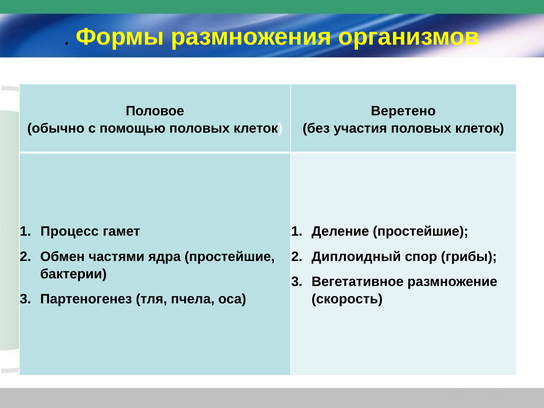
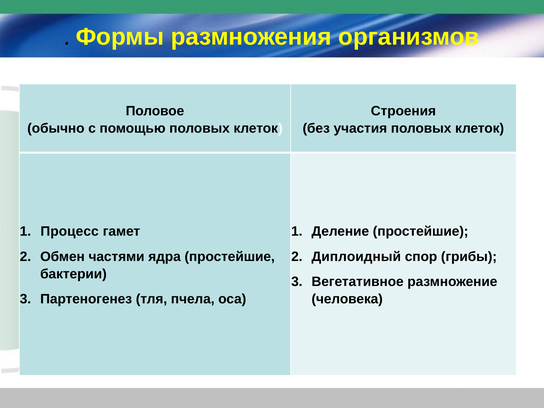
Веретено: Веретено -> Строения
скорость: скорость -> человека
